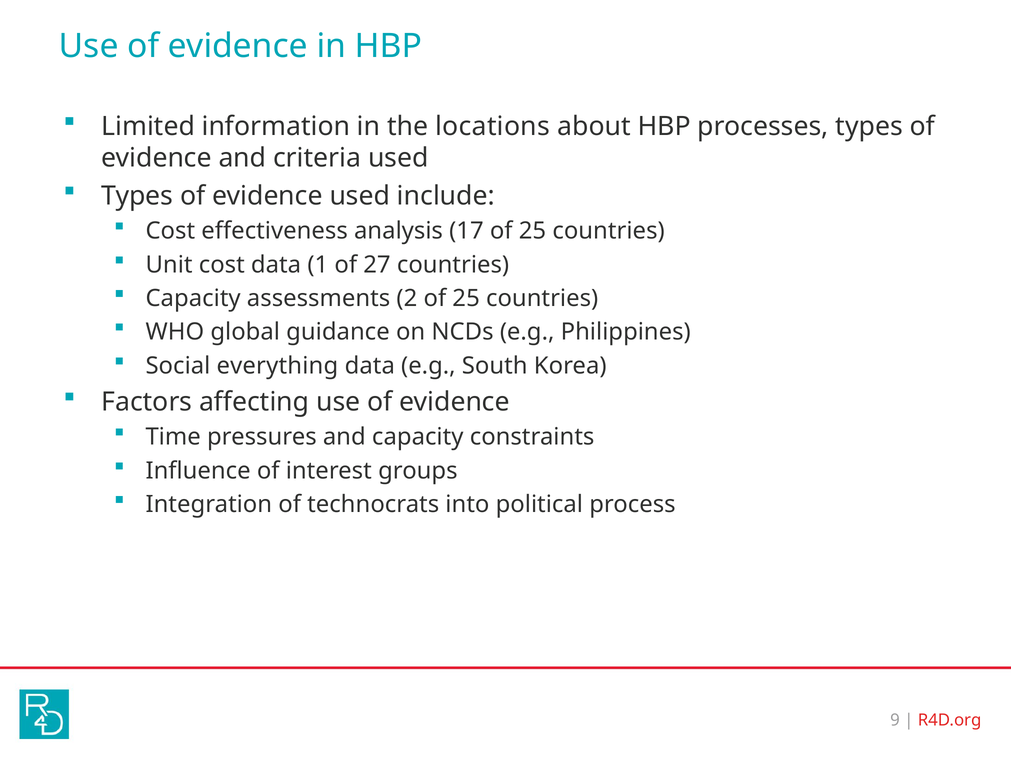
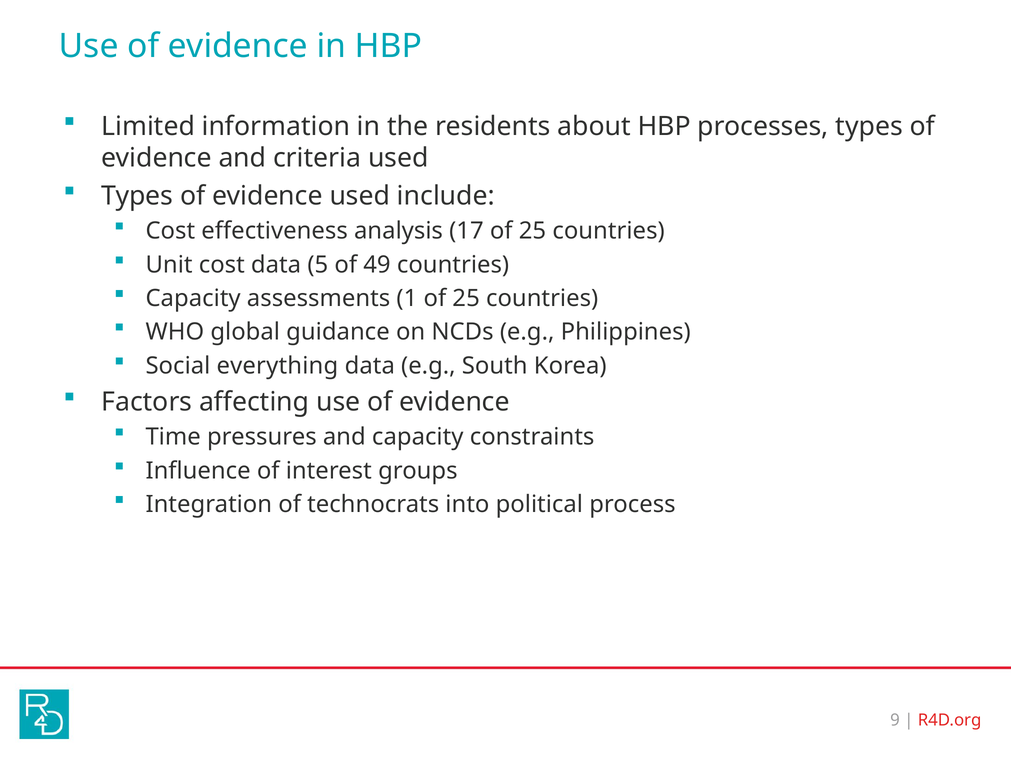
locations: locations -> residents
1: 1 -> 5
27: 27 -> 49
2: 2 -> 1
